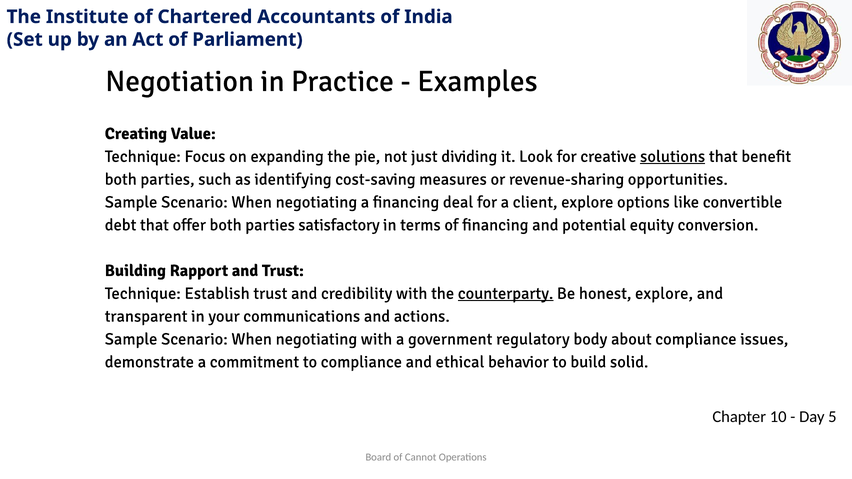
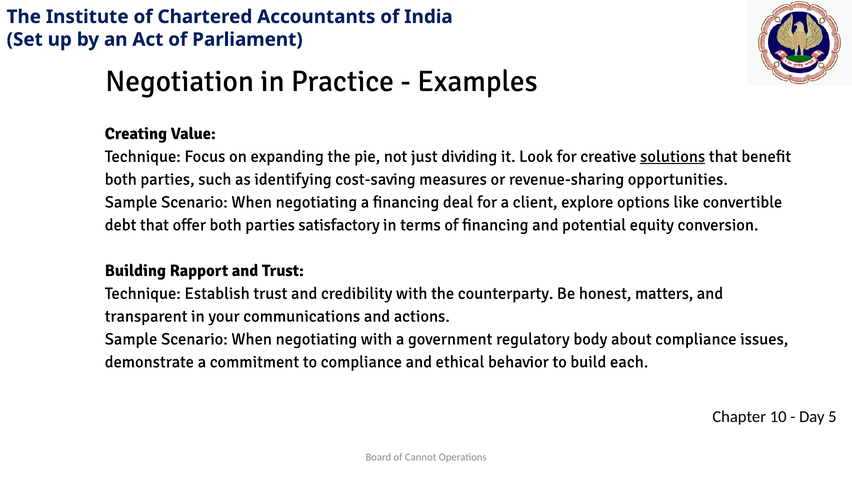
counterparty underline: present -> none
honest explore: explore -> matters
solid: solid -> each
